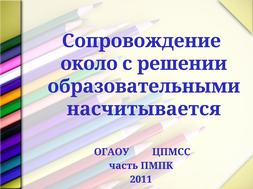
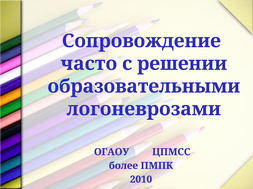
около: около -> часто
насчитывается: насчитывается -> логоневрозами
часть: часть -> более
2011: 2011 -> 2010
